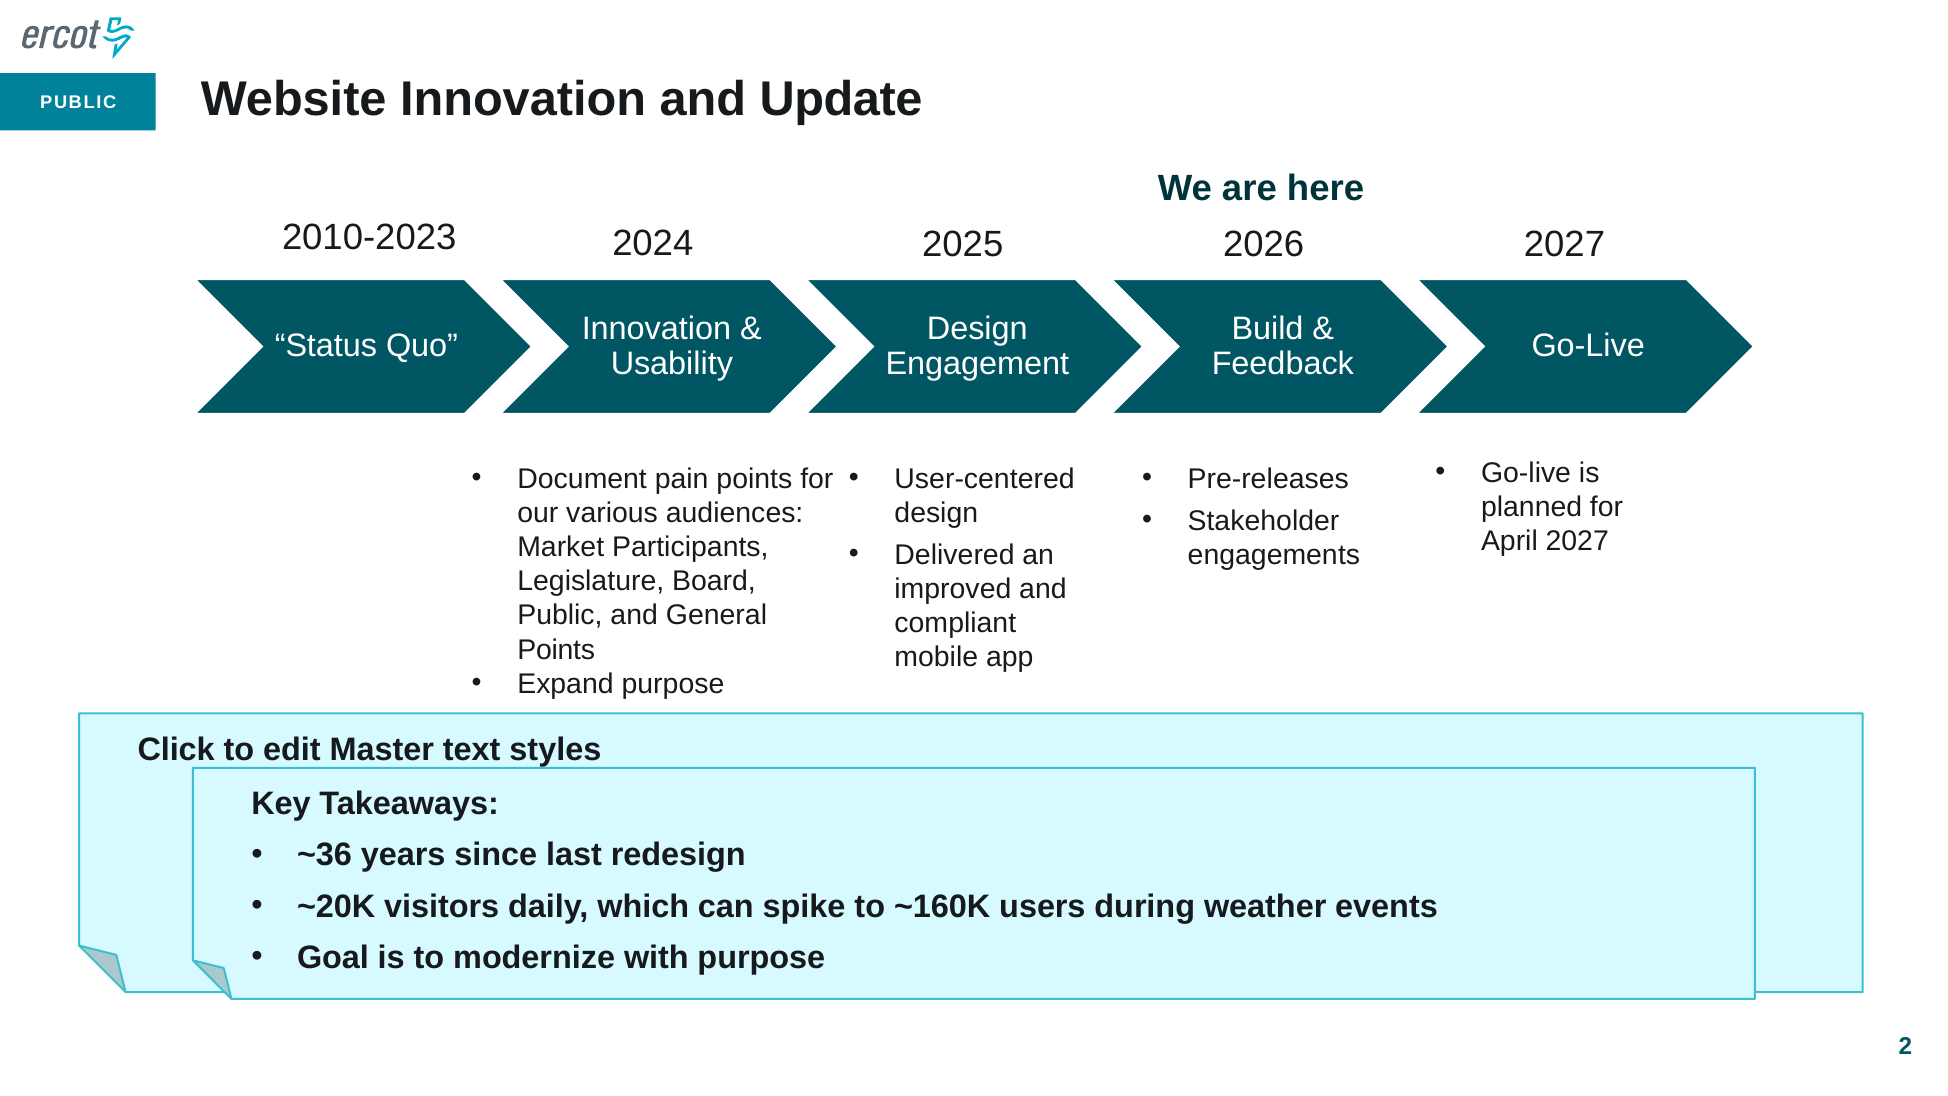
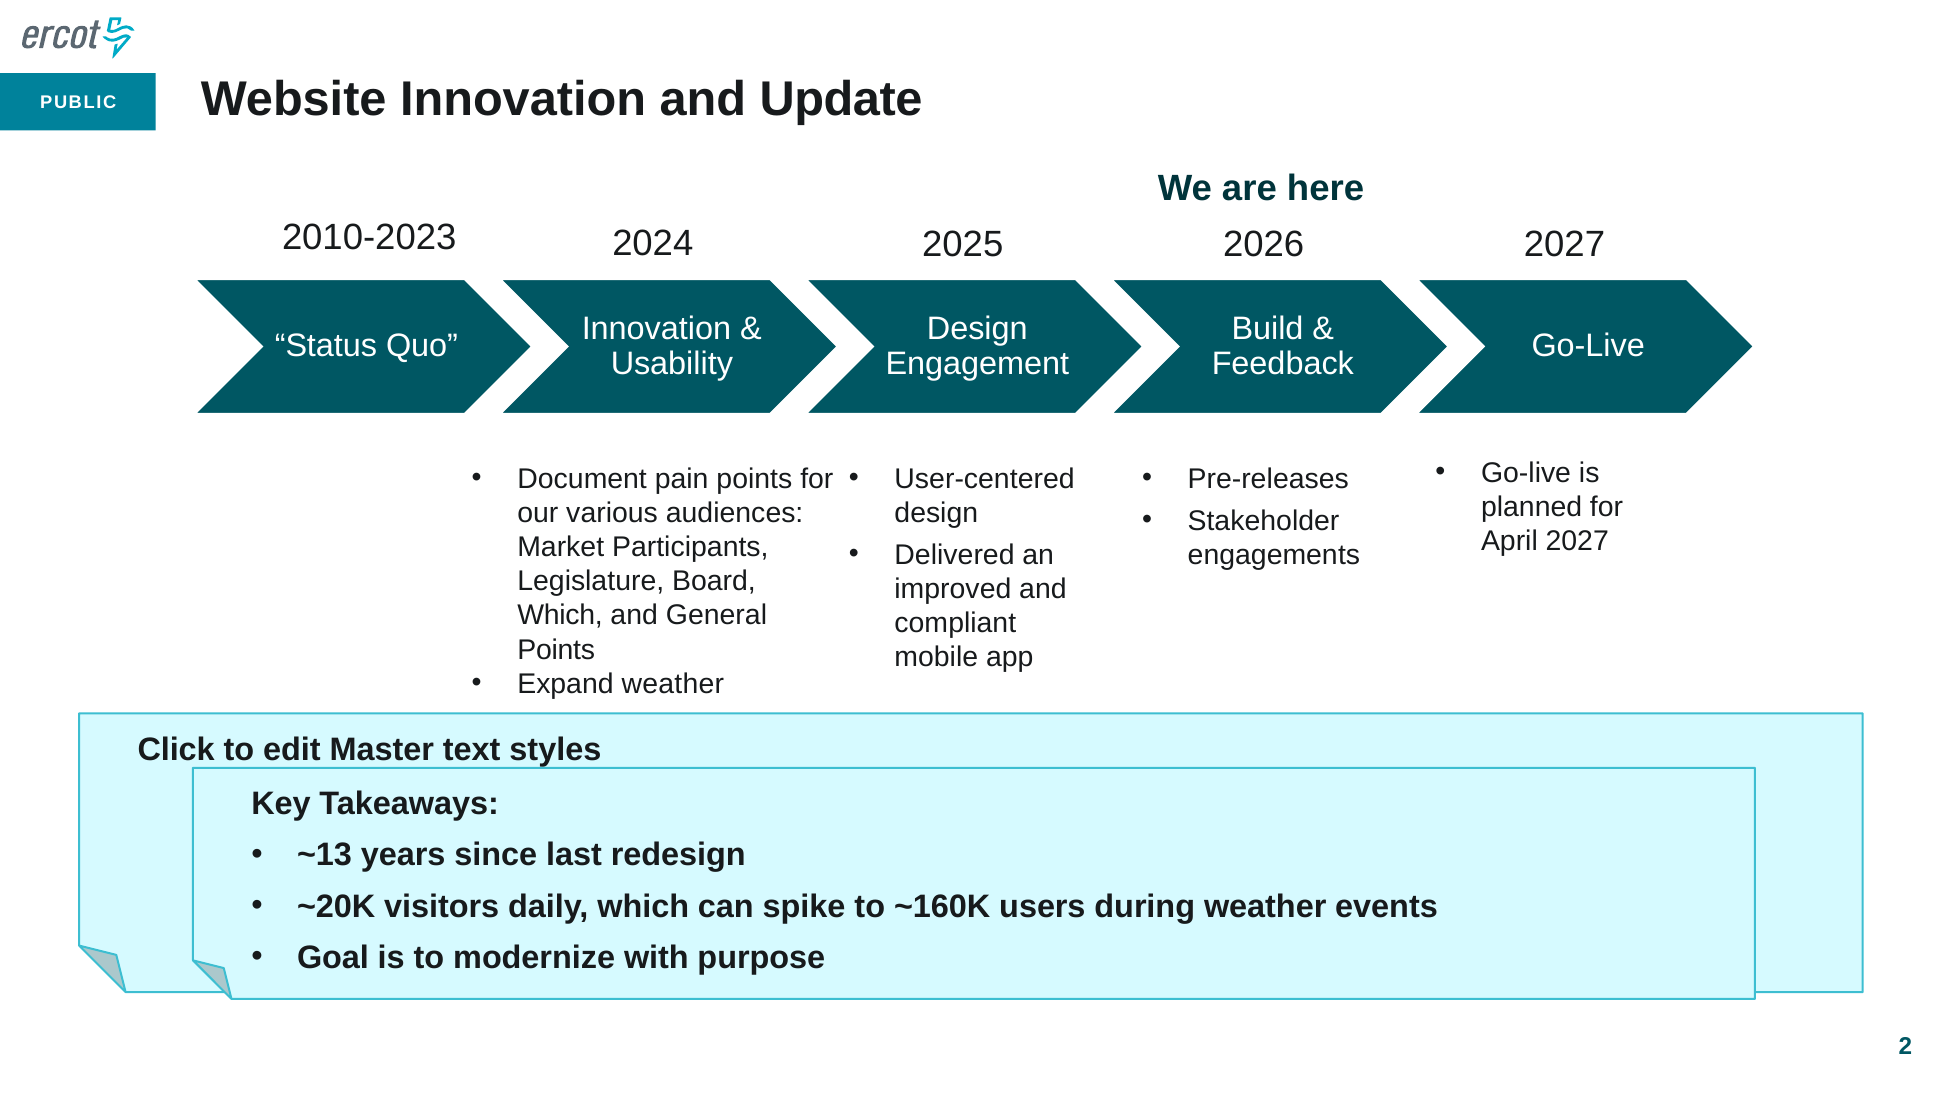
Public at (560, 615): Public -> Which
Expand purpose: purpose -> weather
~36: ~36 -> ~13
